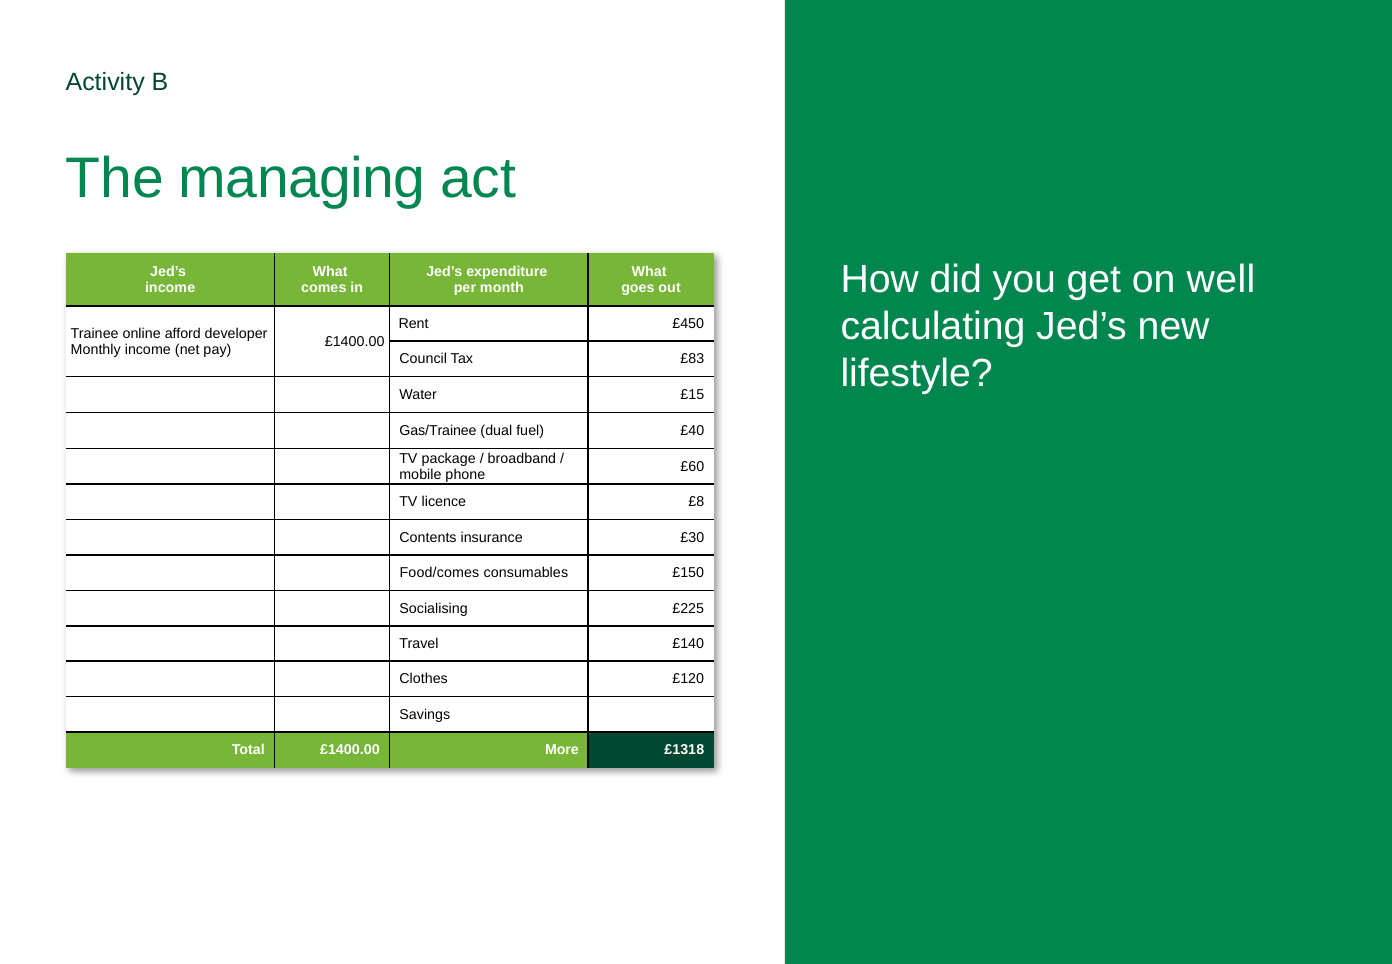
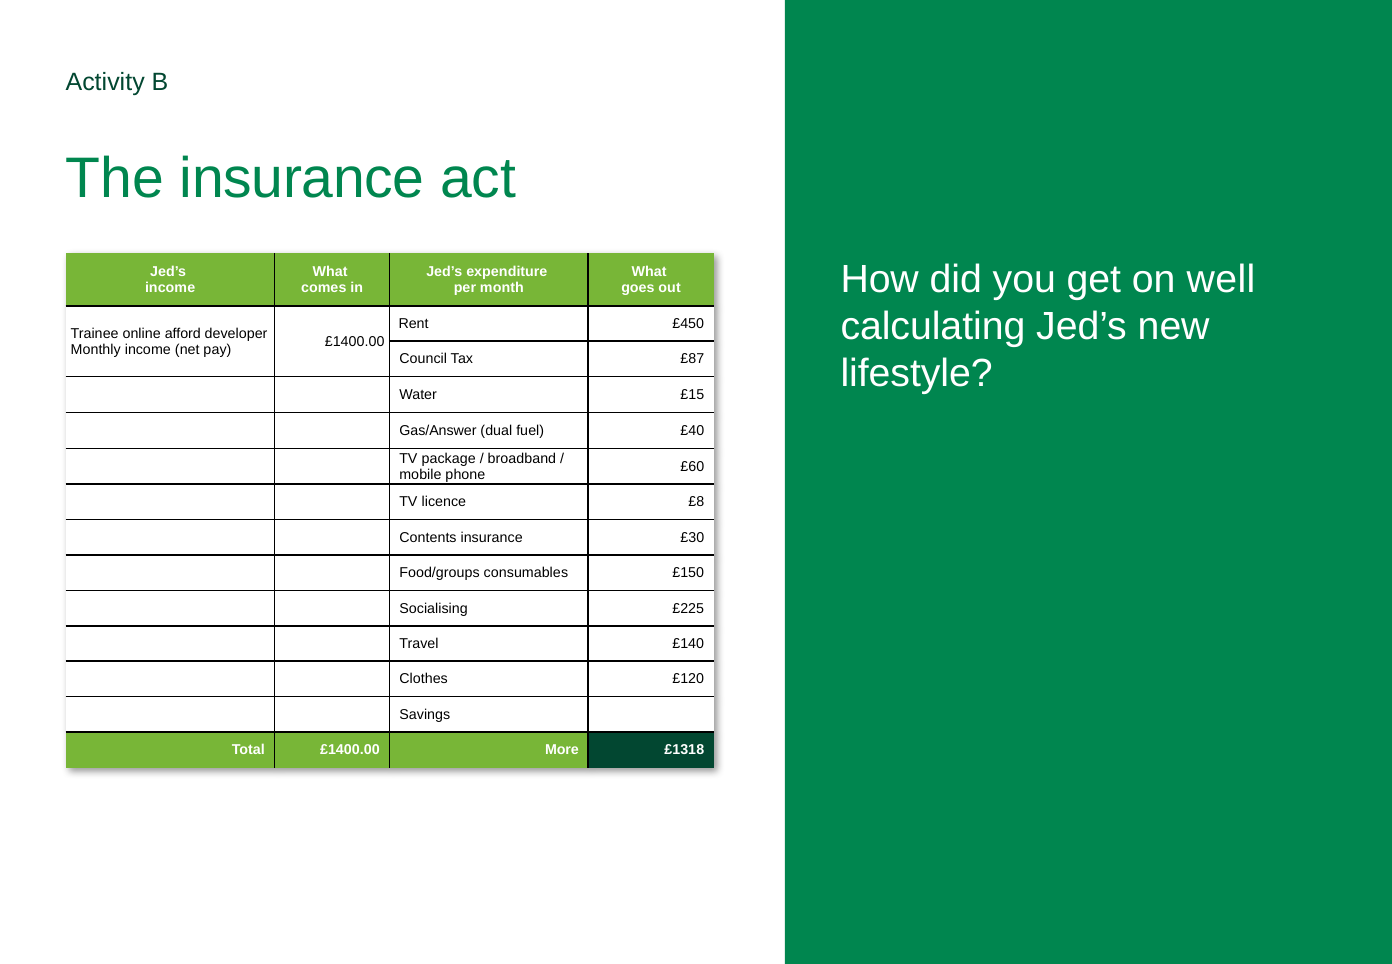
The managing: managing -> insurance
£83: £83 -> £87
Gas/Trainee: Gas/Trainee -> Gas/Answer
Food/comes: Food/comes -> Food/groups
